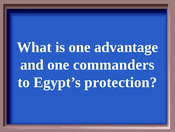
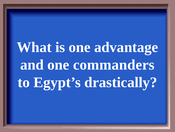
protection: protection -> drastically
